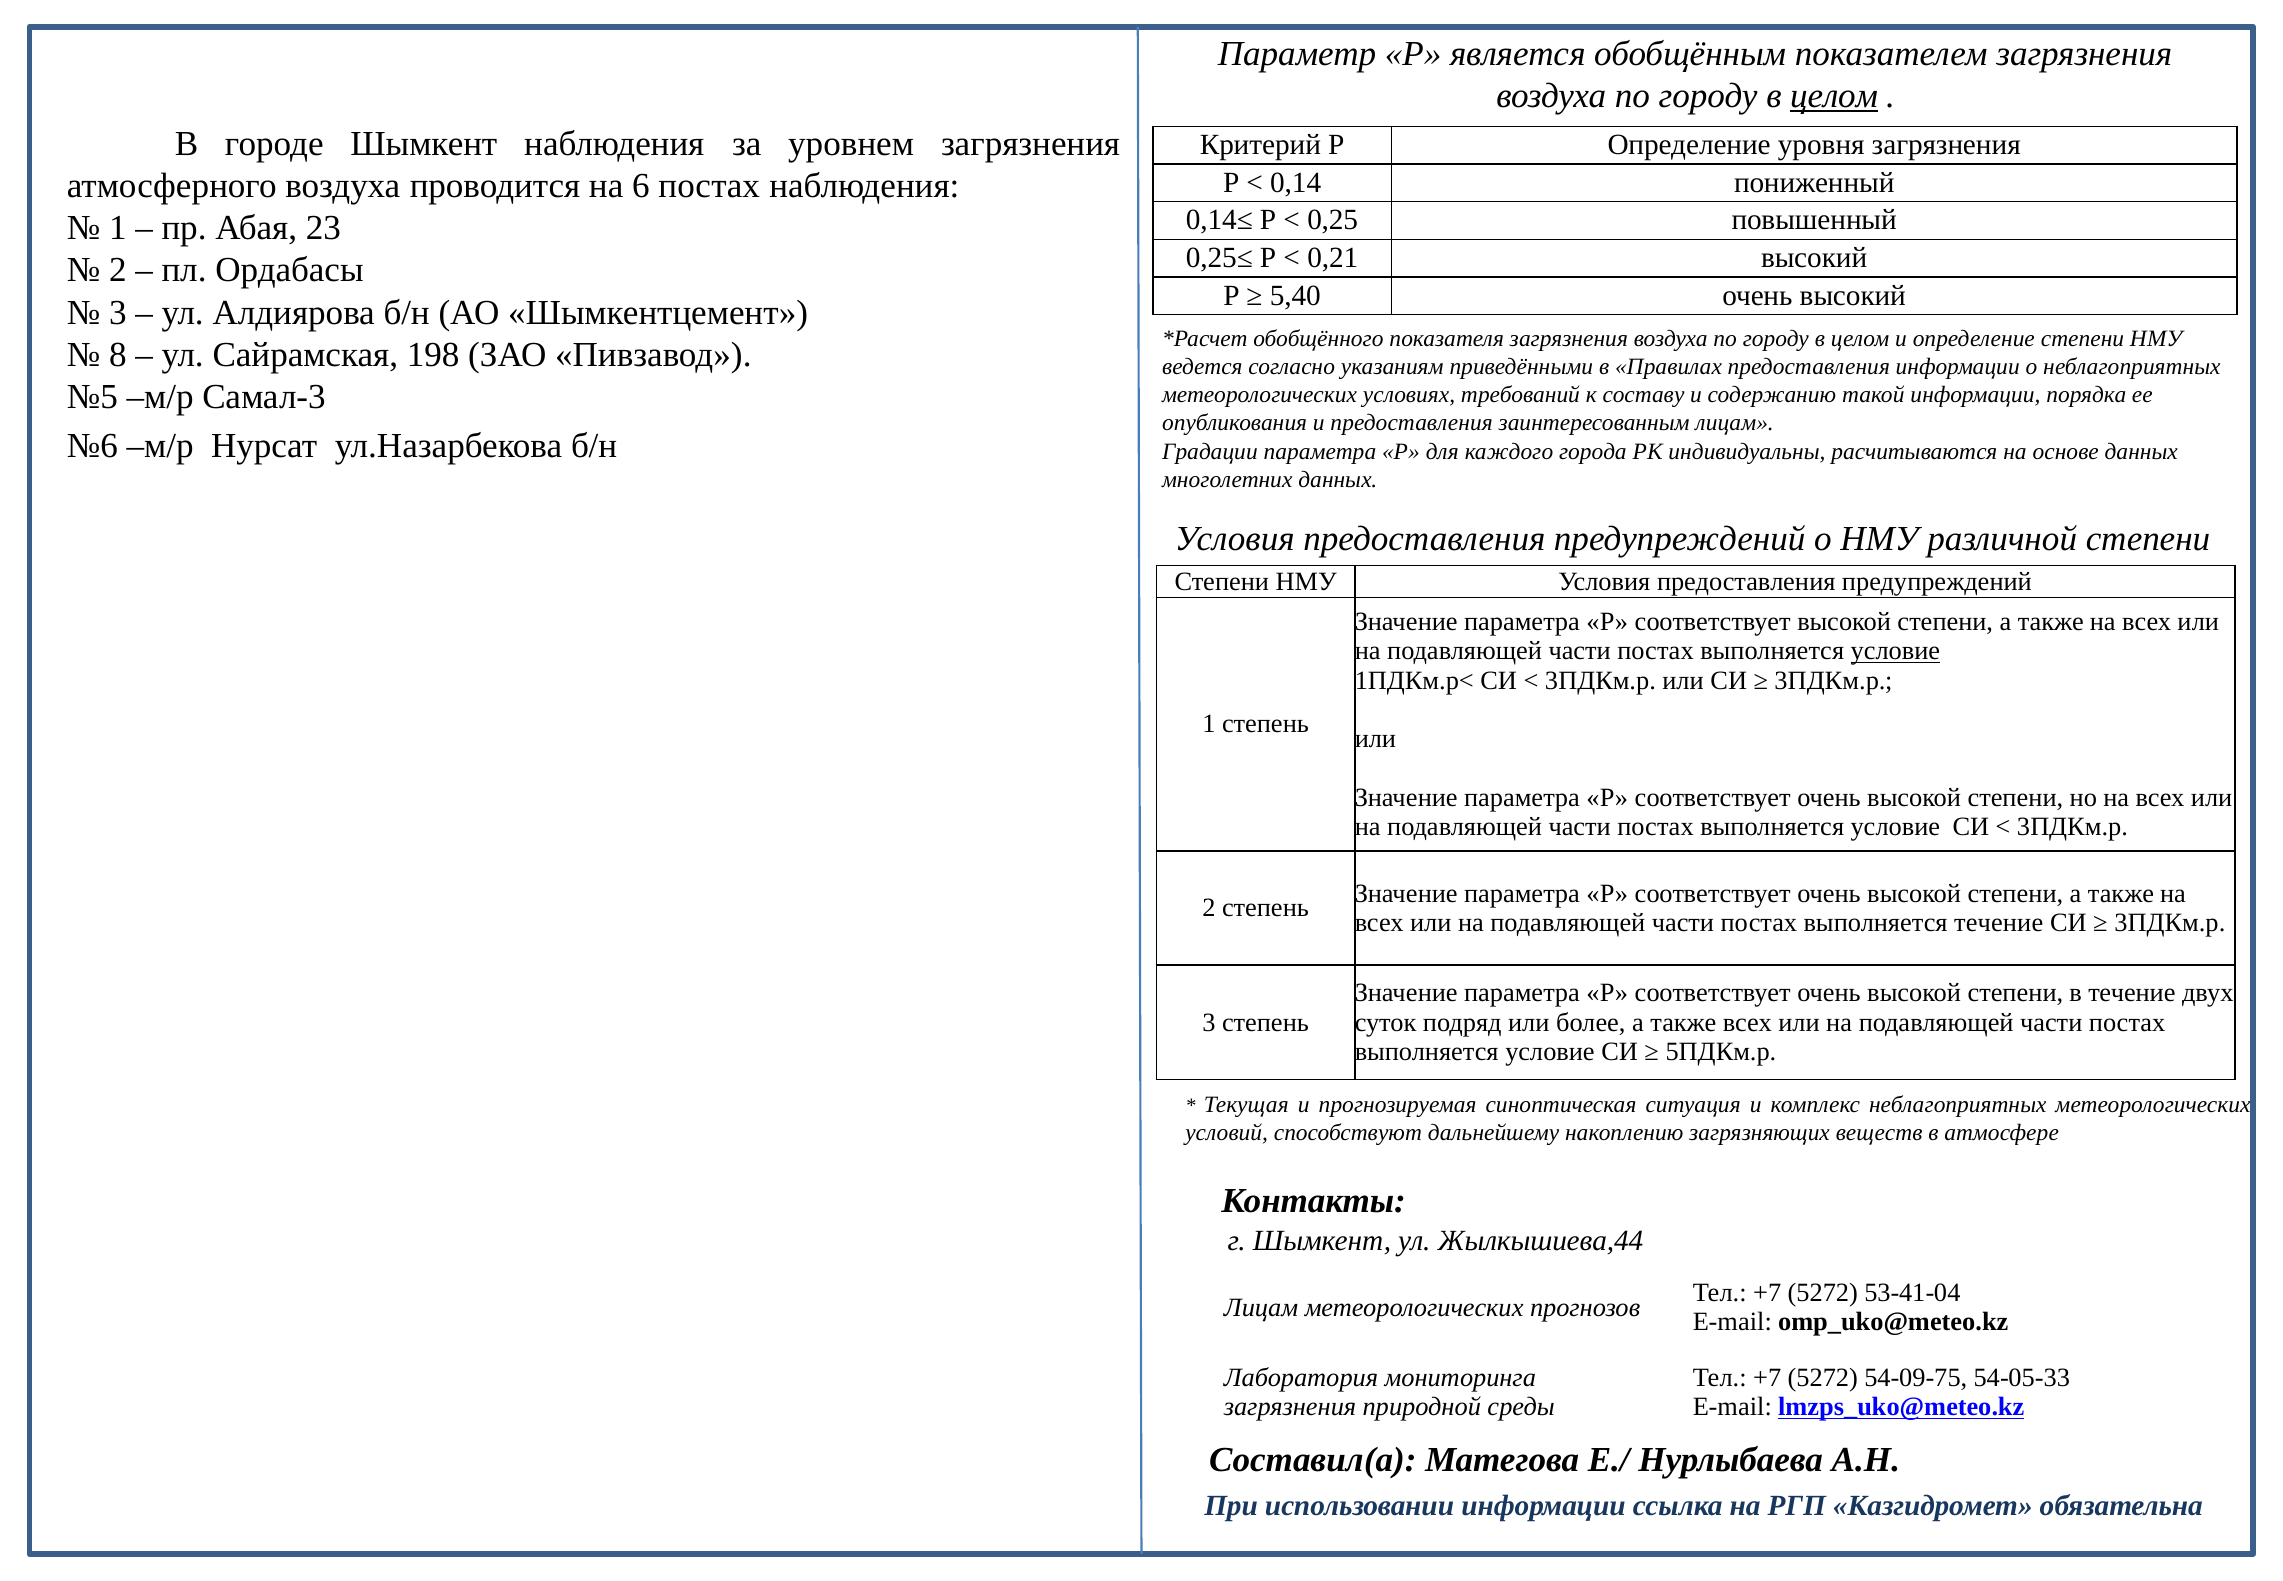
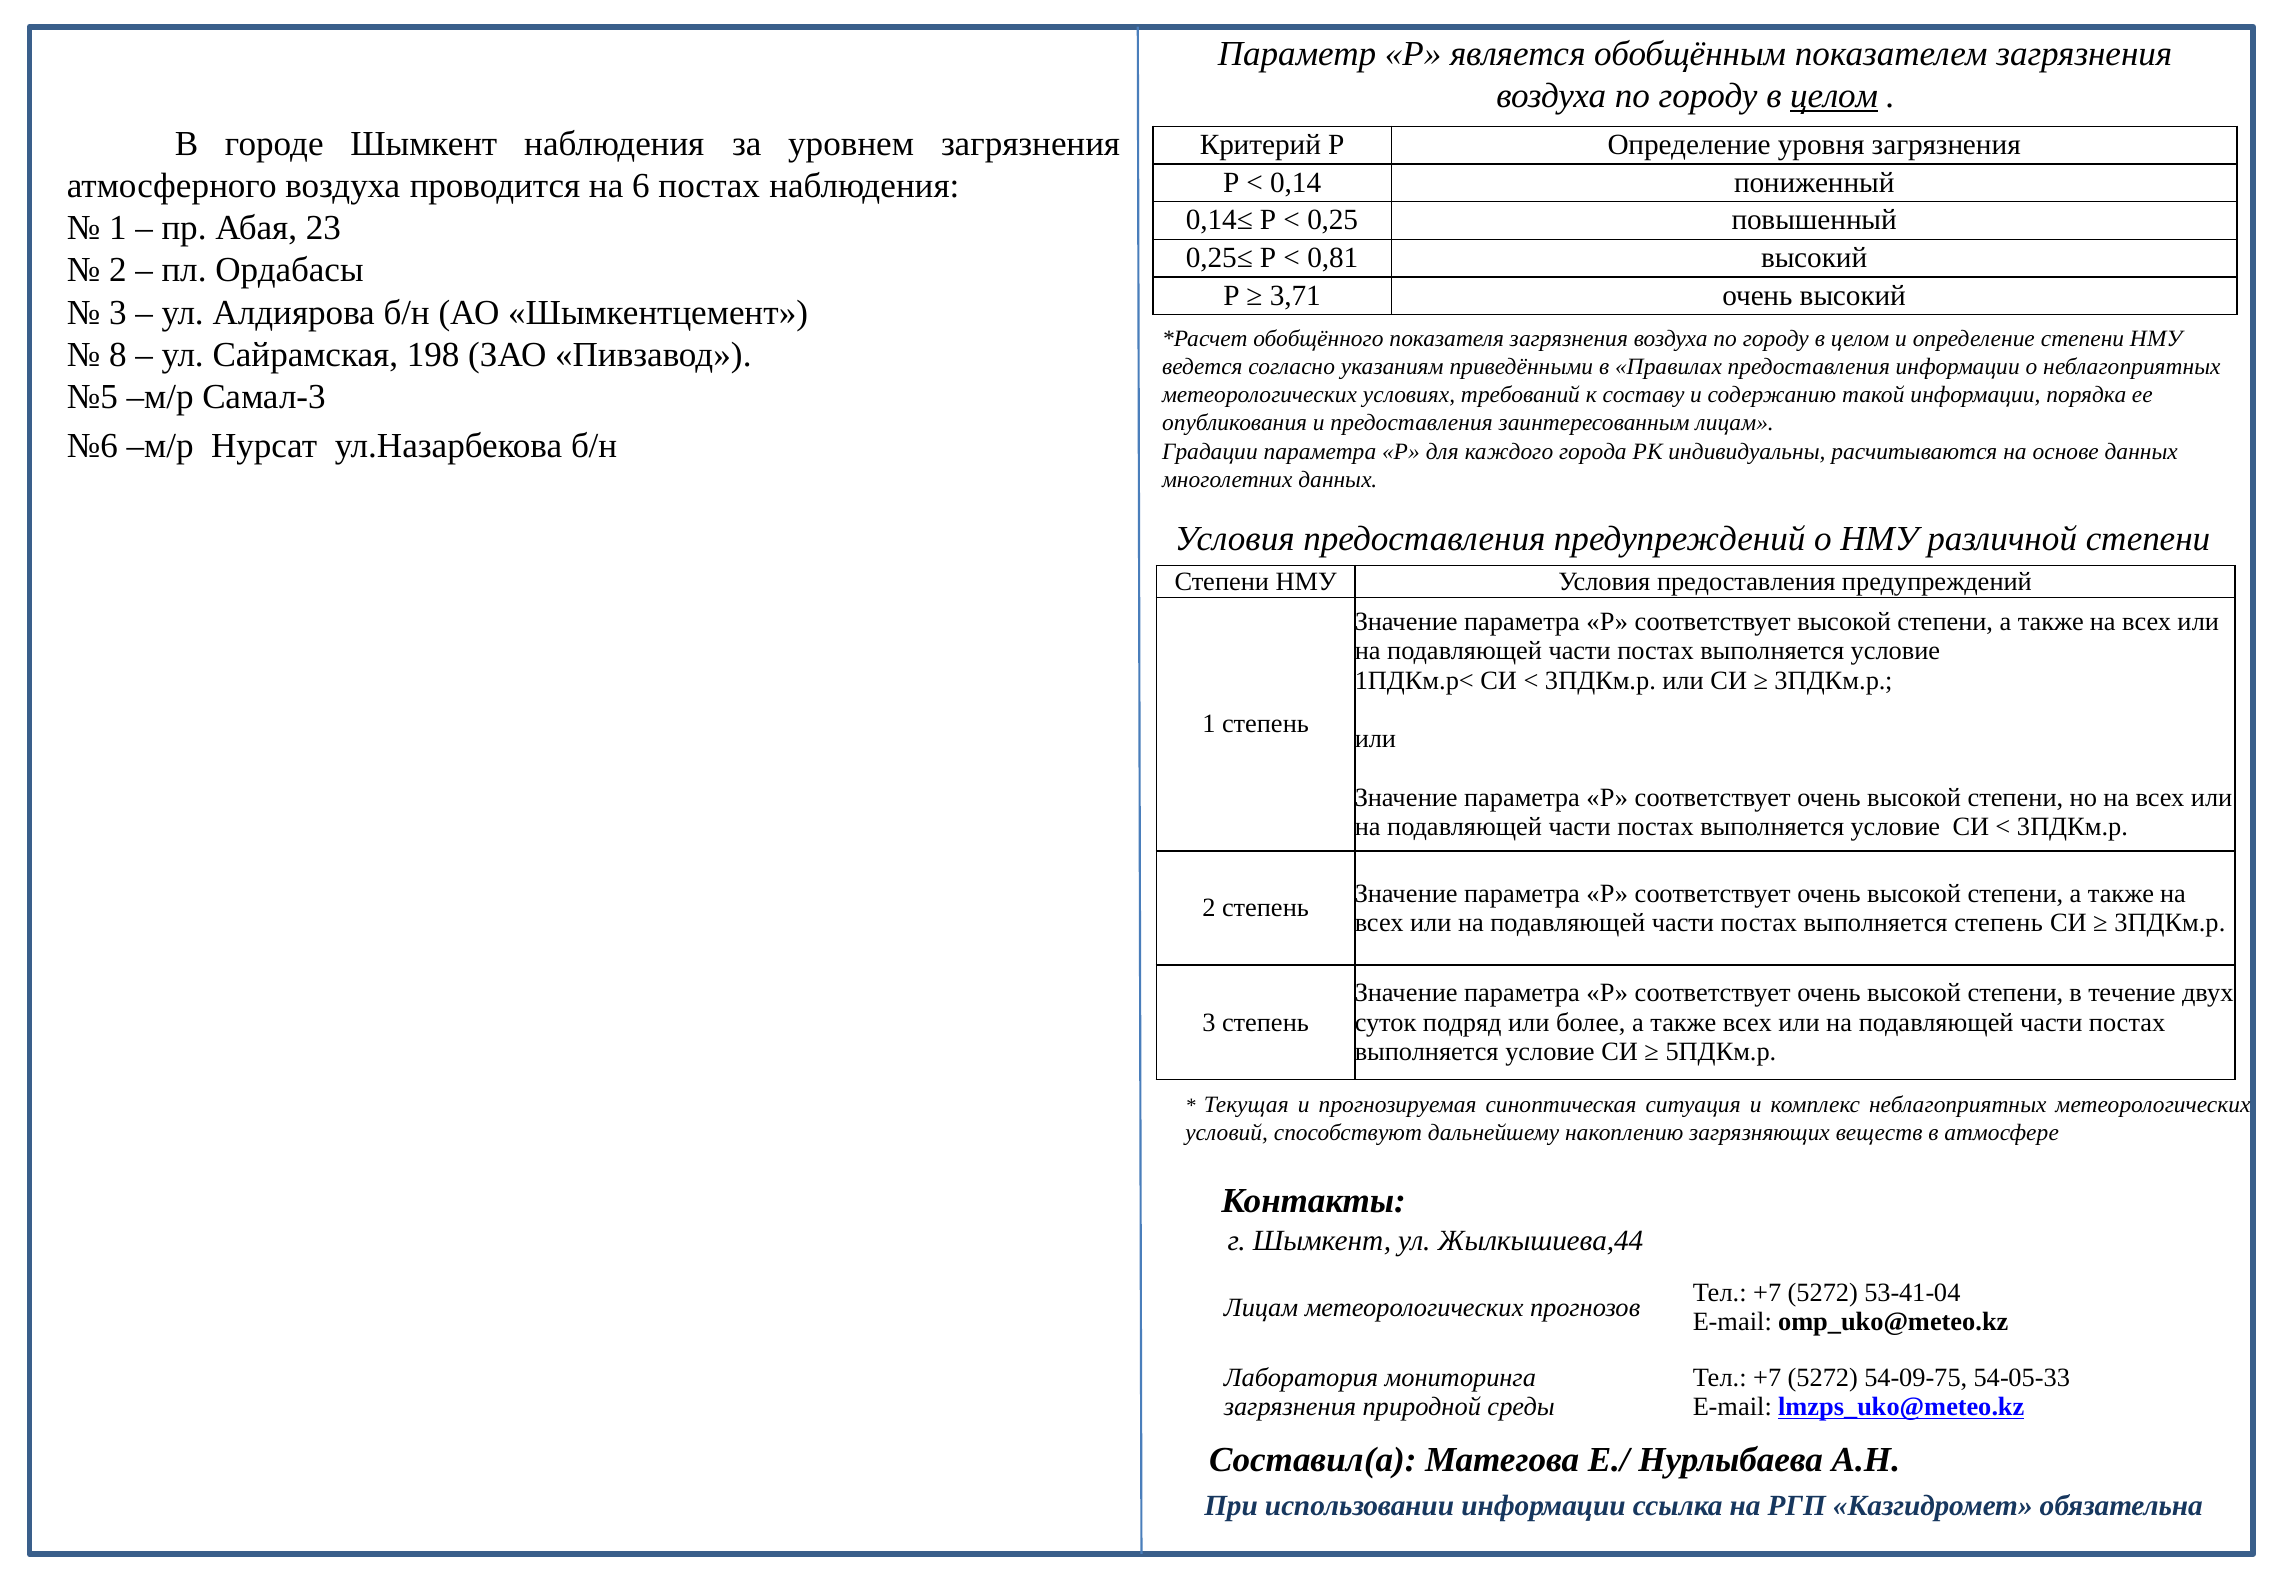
0,21: 0,21 -> 0,81
5,40: 5,40 -> 3,71
условие at (1895, 651) underline: present -> none
выполняется течение: течение -> степень
